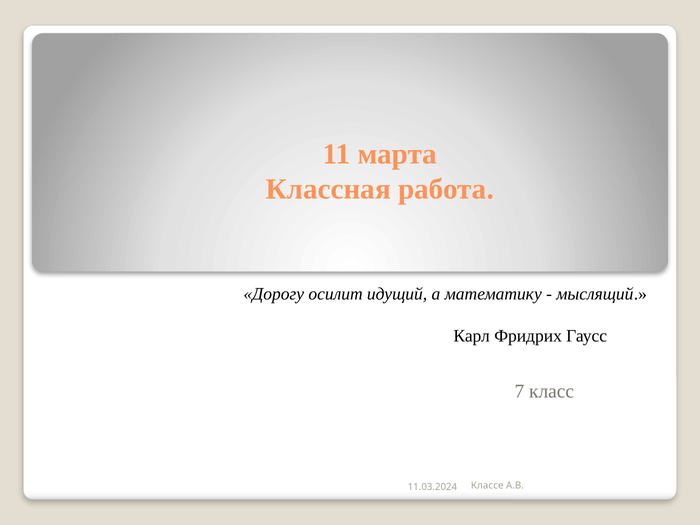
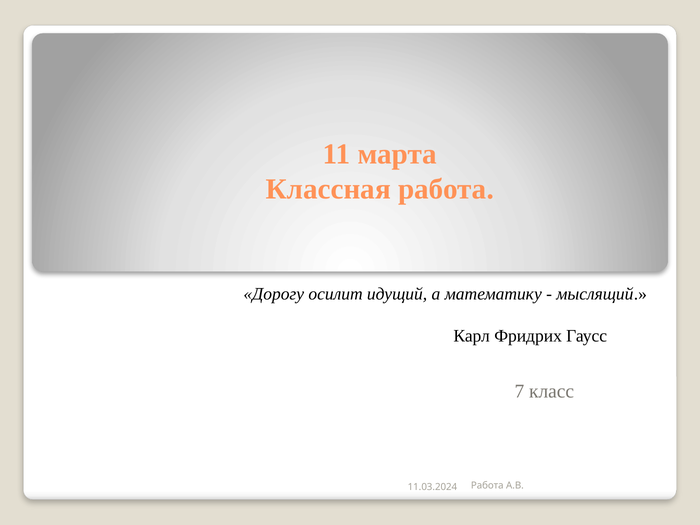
Классе at (487, 486): Классе -> Работа
